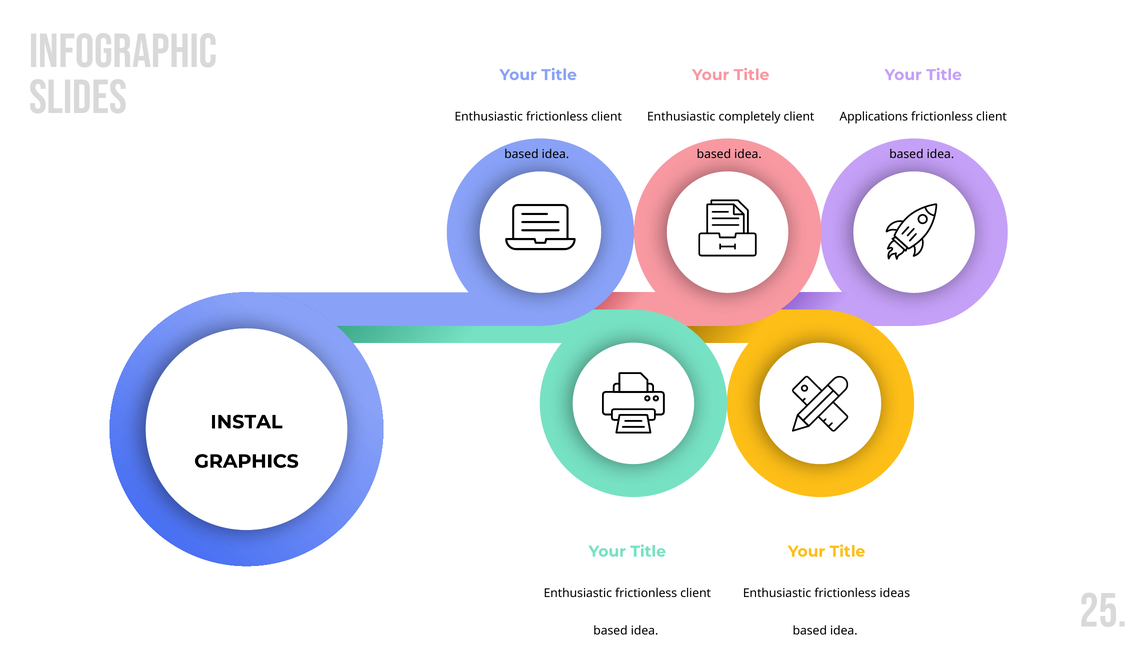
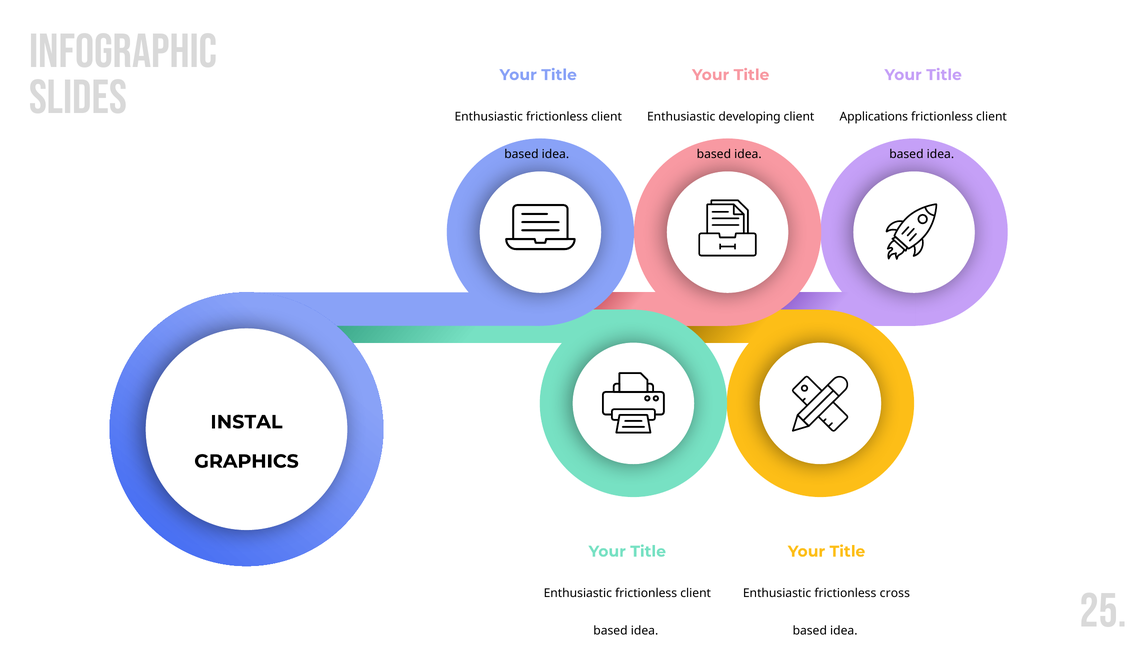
completely: completely -> developing
ideas: ideas -> cross
